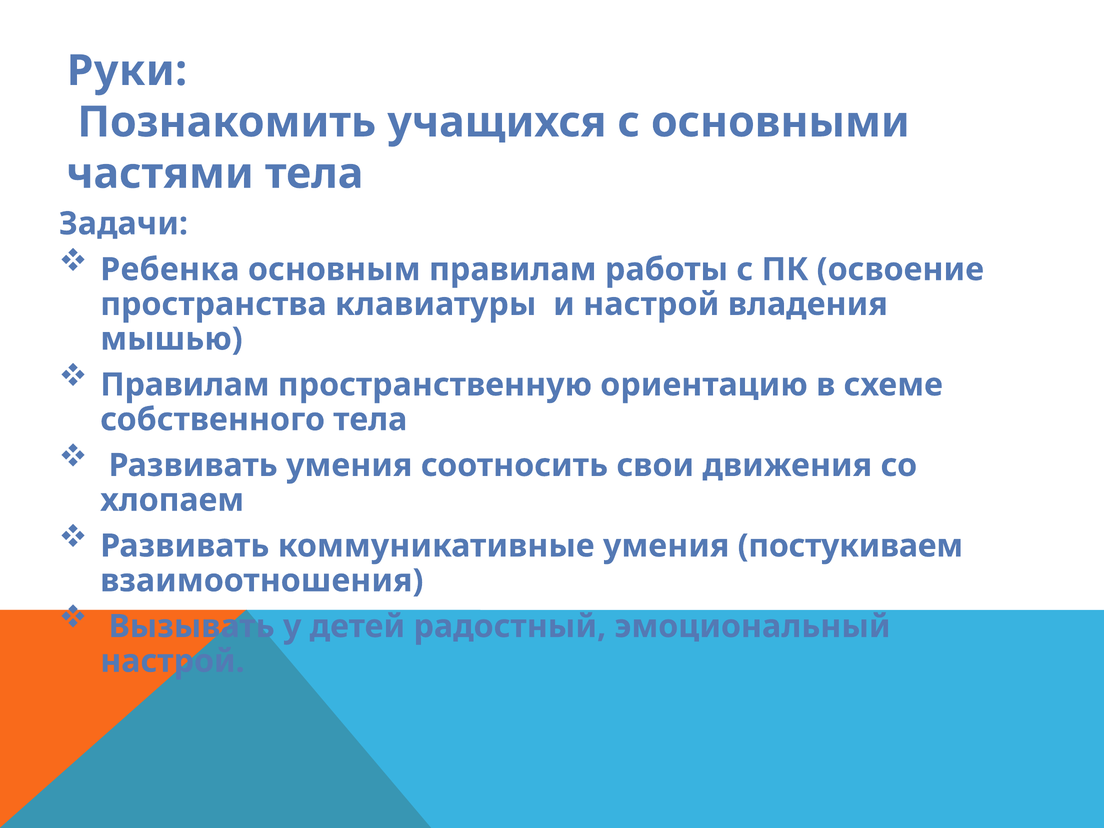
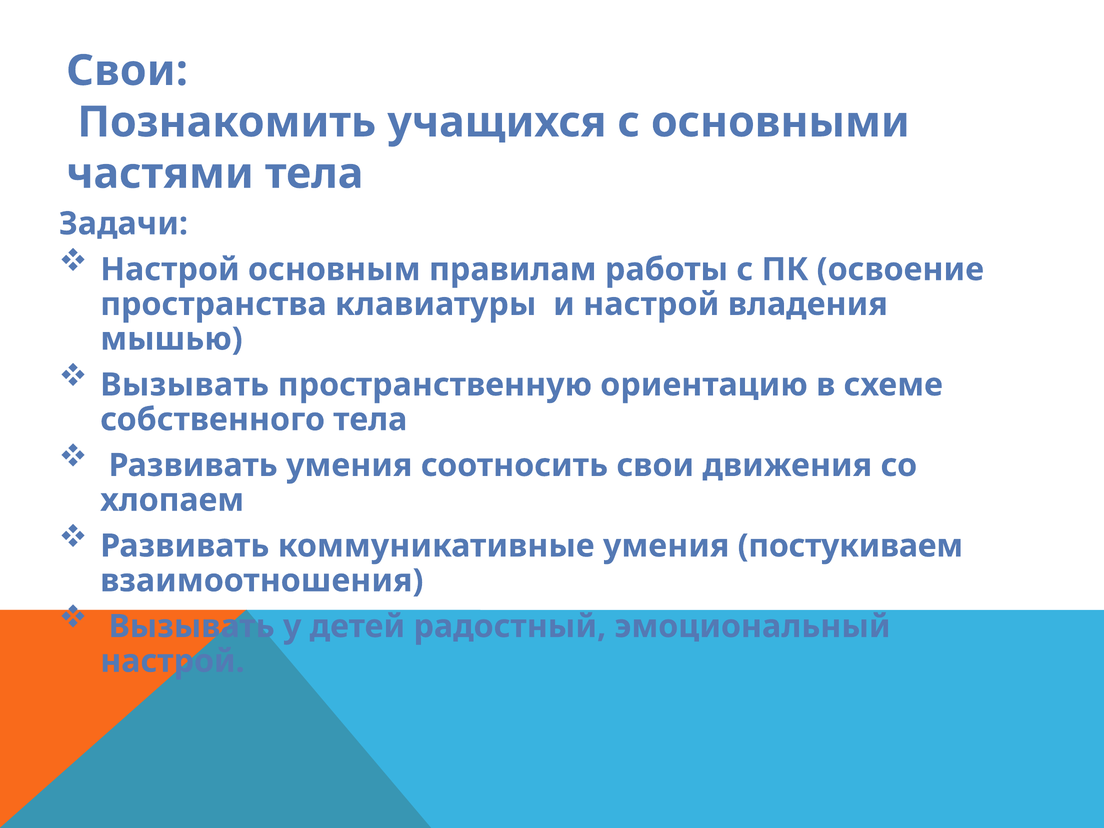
Руки at (127, 71): Руки -> Свои
Ребенка at (170, 270): Ребенка -> Настрой
Правилам at (185, 385): Правилам -> Вызывать
